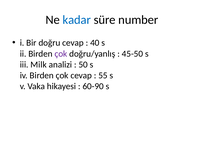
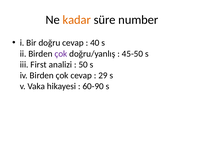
kadar colour: blue -> orange
Milk: Milk -> First
55: 55 -> 29
